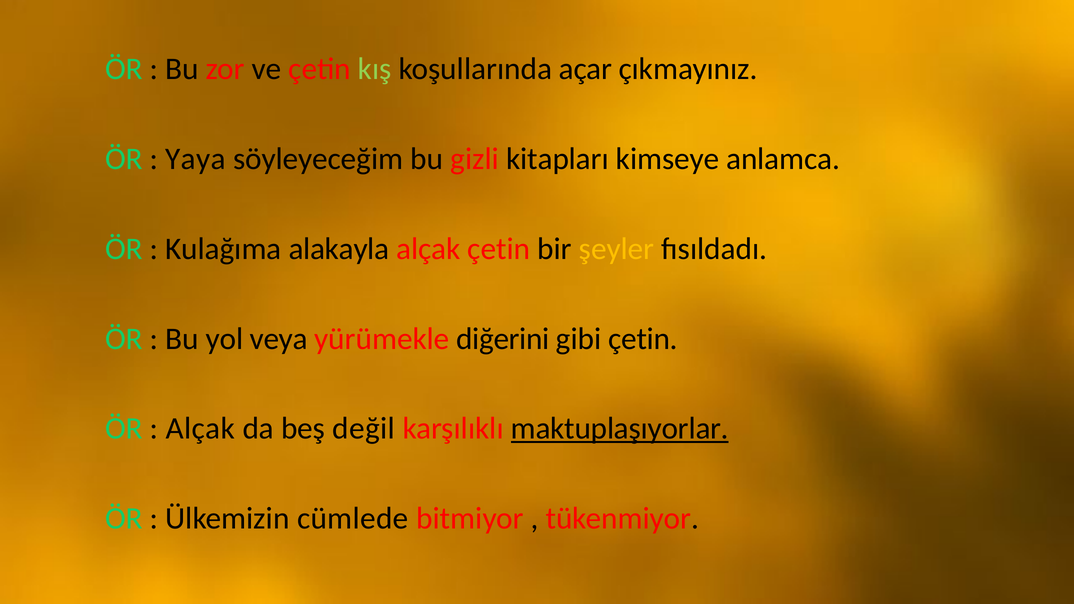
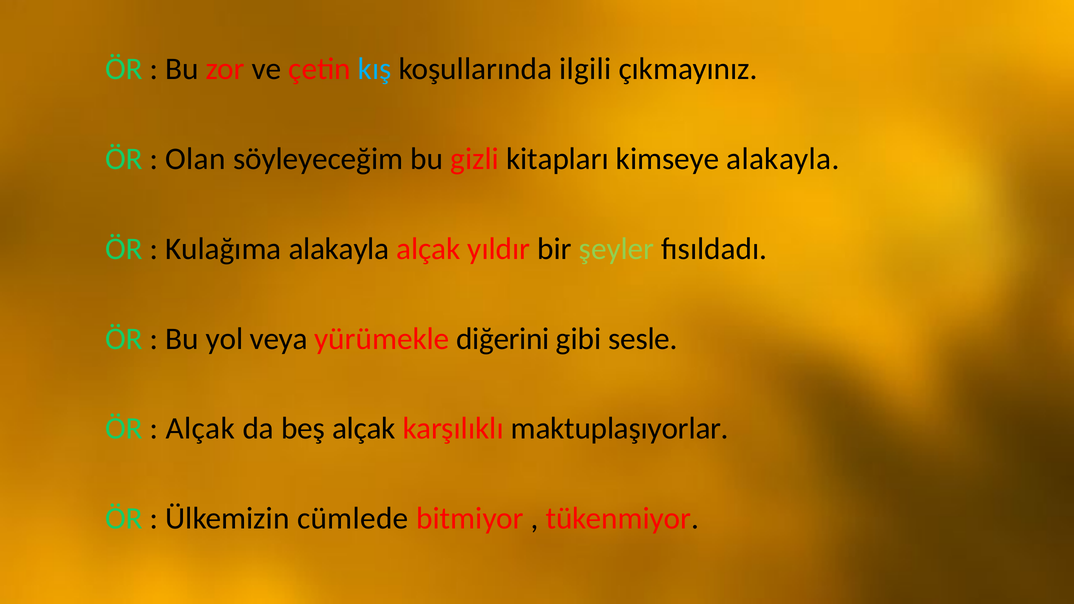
kış colour: light green -> light blue
açar: açar -> ilgili
Yaya: Yaya -> Olan
kimseye anlamca: anlamca -> alakayla
alçak çetin: çetin -> yıldır
şeyler colour: yellow -> light green
gibi çetin: çetin -> sesle
beş değil: değil -> alçak
maktuplaşıyorlar underline: present -> none
